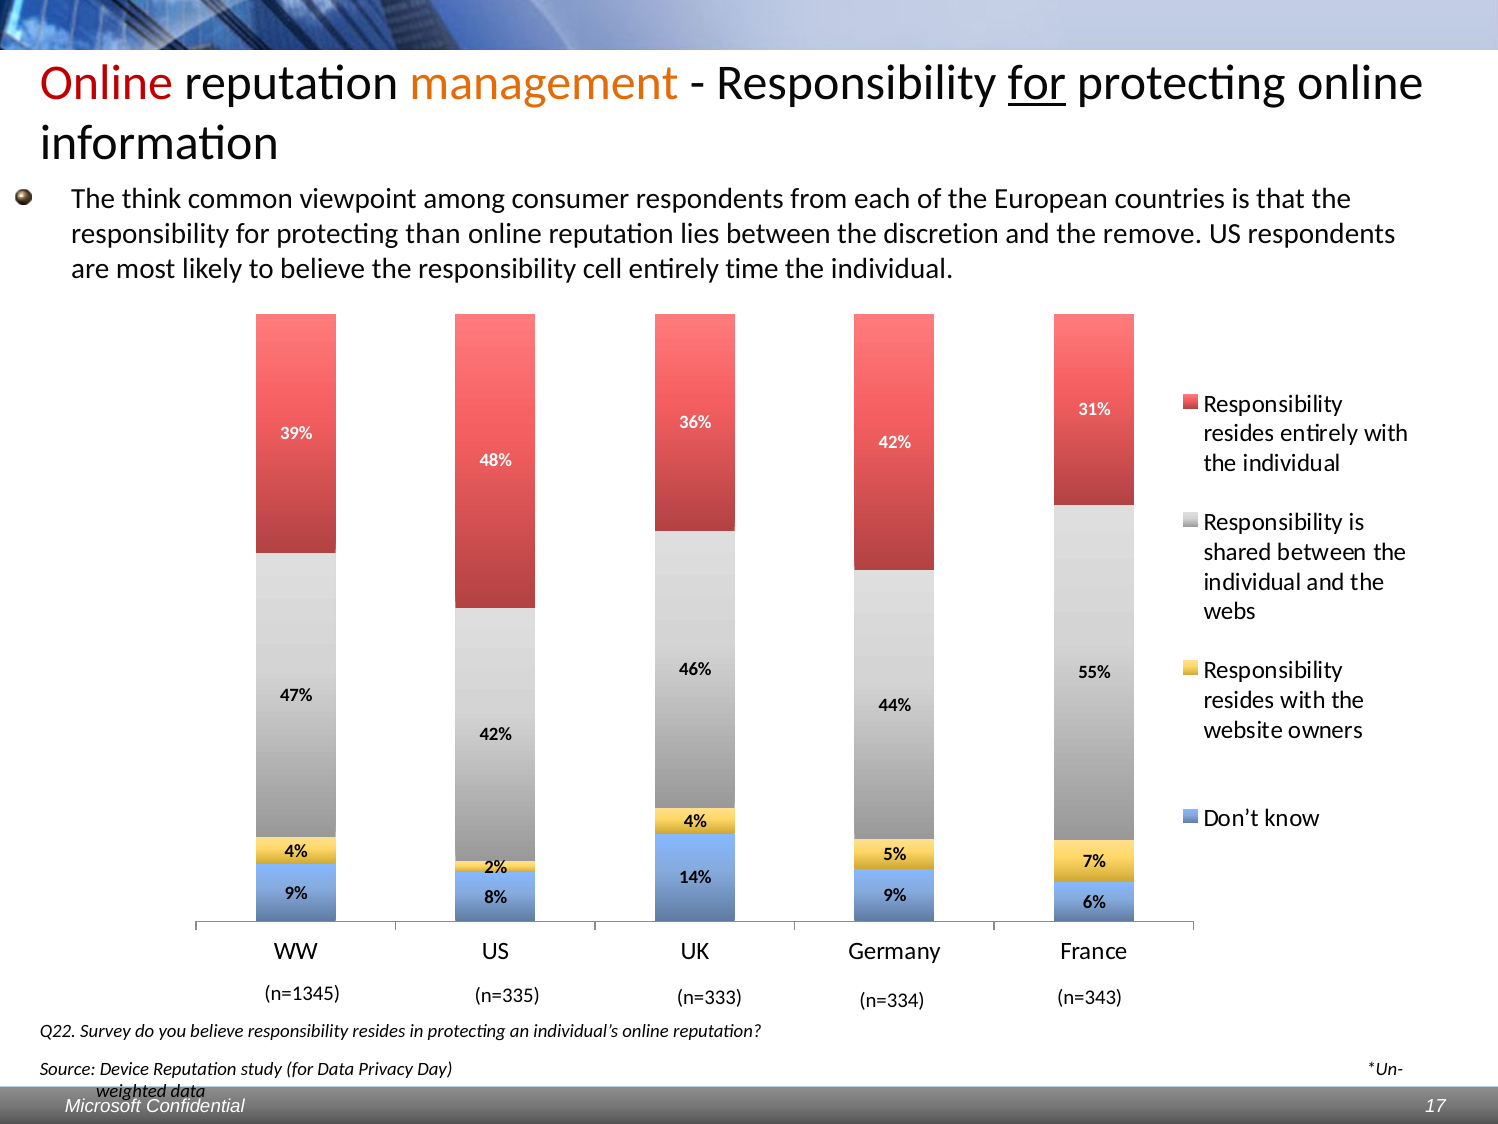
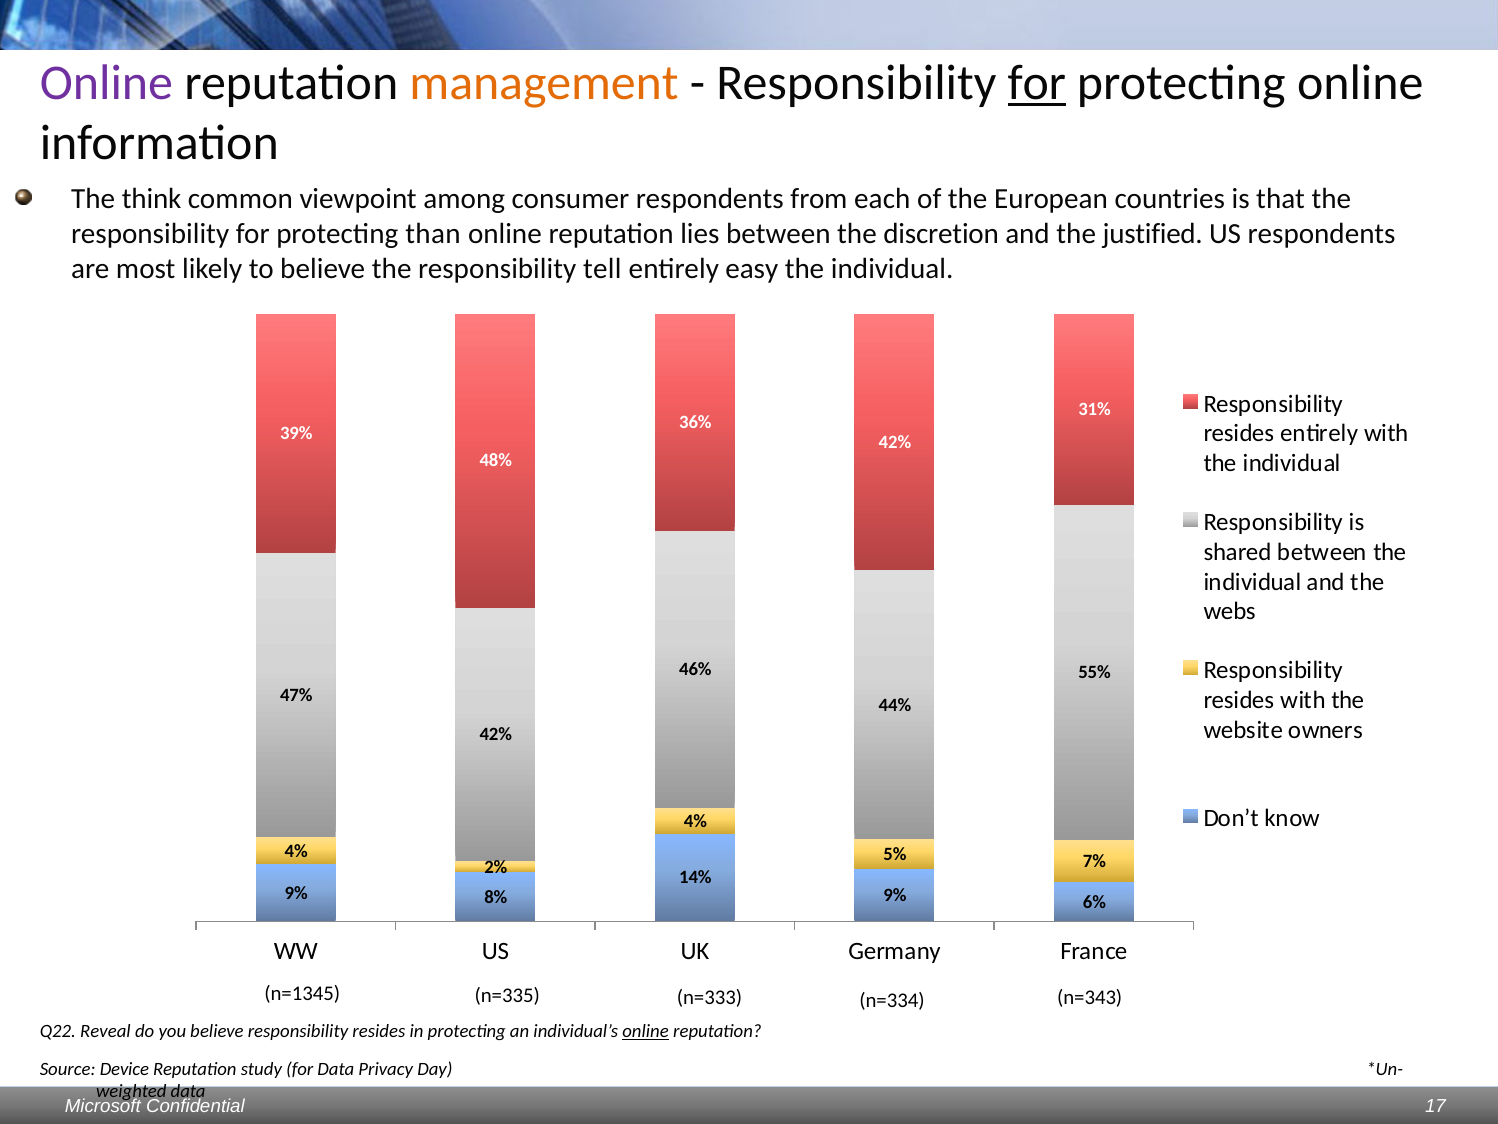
Online at (106, 83) colour: red -> purple
remove: remove -> justified
cell: cell -> tell
time: time -> easy
Survey: Survey -> Reveal
online at (646, 1031) underline: none -> present
